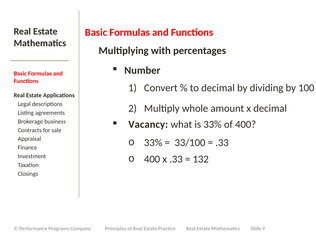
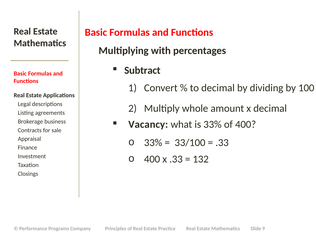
Number: Number -> Subtract
